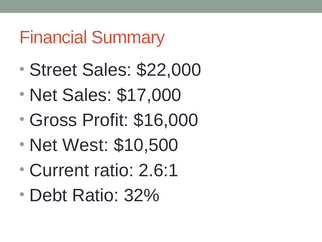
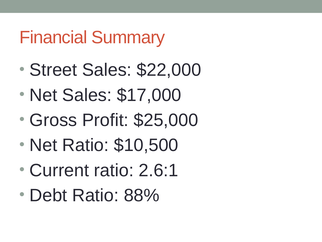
$16,000: $16,000 -> $25,000
Net West: West -> Ratio
32%: 32% -> 88%
